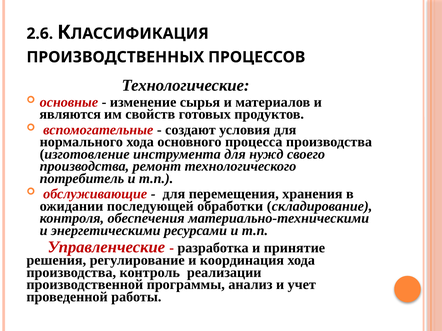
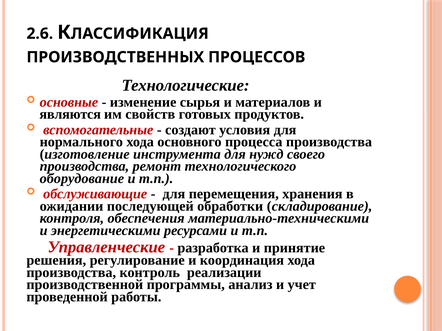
потребитель: потребитель -> оборудование
